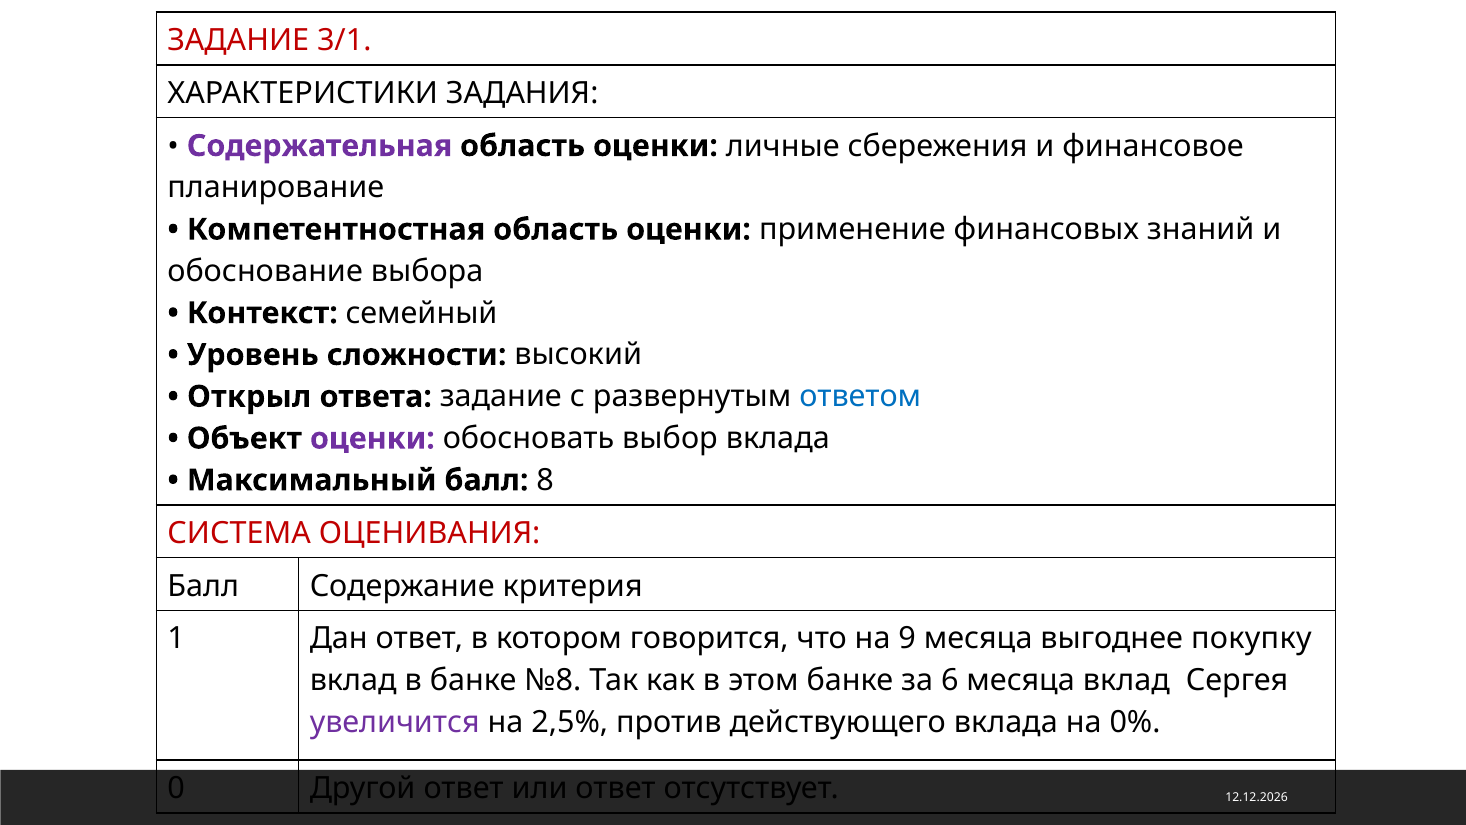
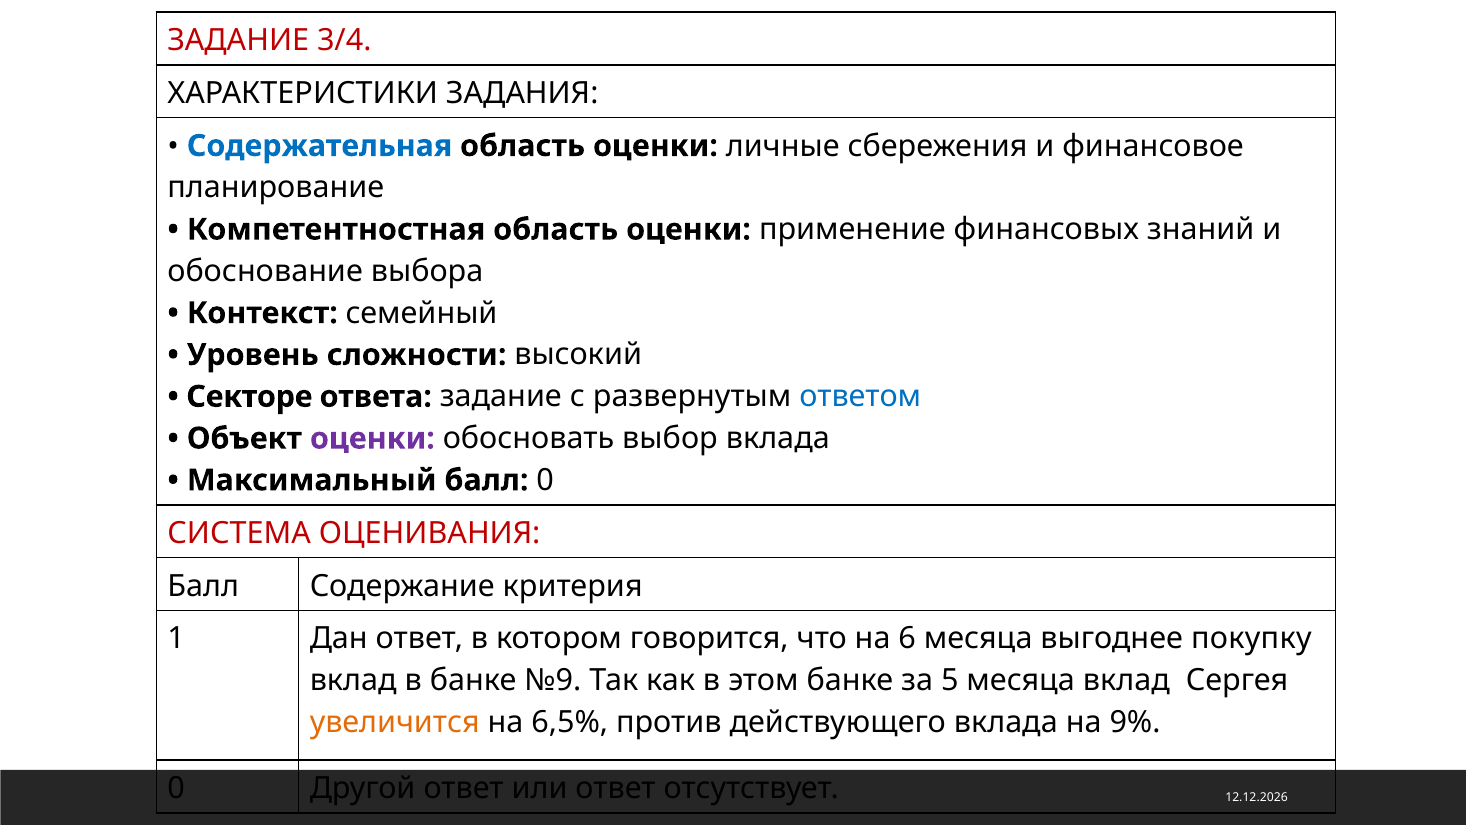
3/1: 3/1 -> 3/4
Содержательная colour: purple -> blue
Открыл: Открыл -> Секторе
балл 8: 8 -> 0
9: 9 -> 6
№8: №8 -> №9
6: 6 -> 5
увеличится colour: purple -> orange
2,5%: 2,5% -> 6,5%
0%: 0% -> 9%
